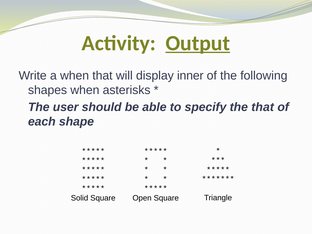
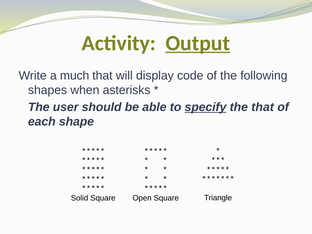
a when: when -> much
inner: inner -> code
specify underline: none -> present
